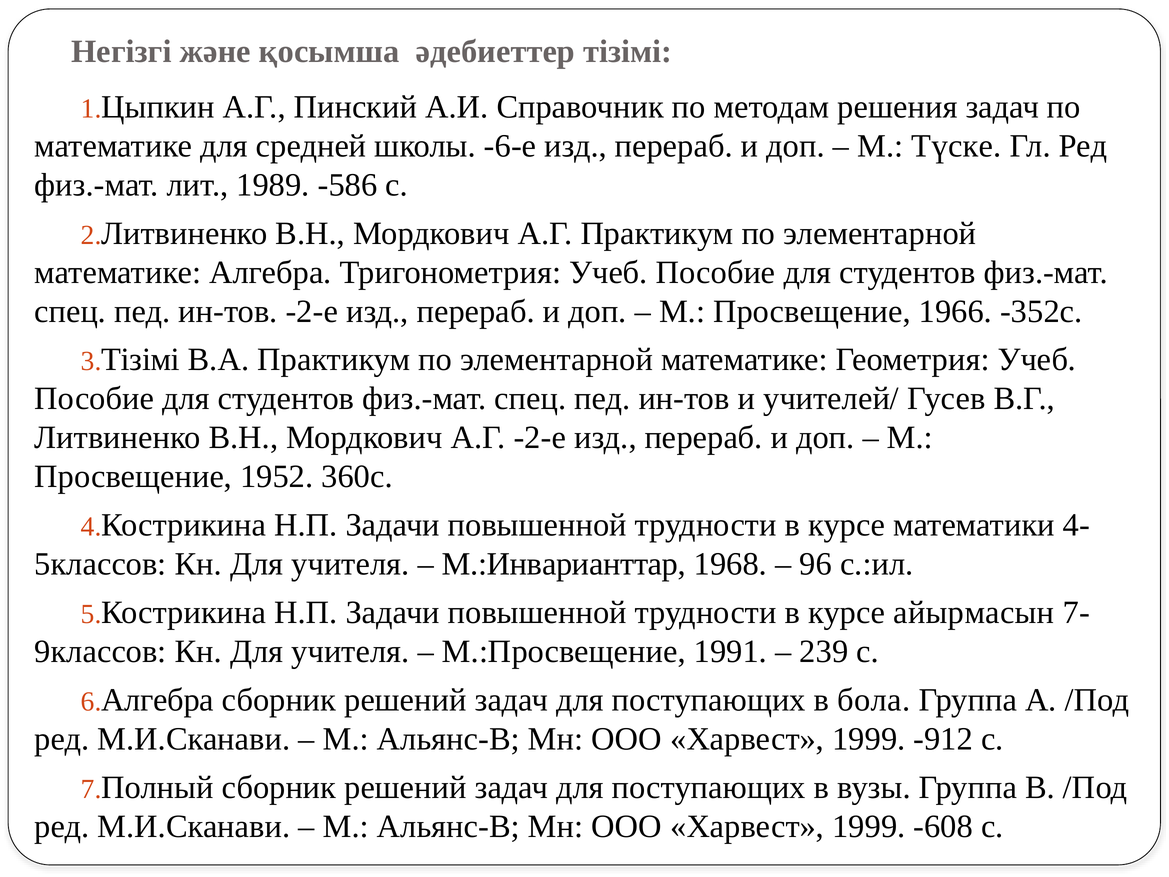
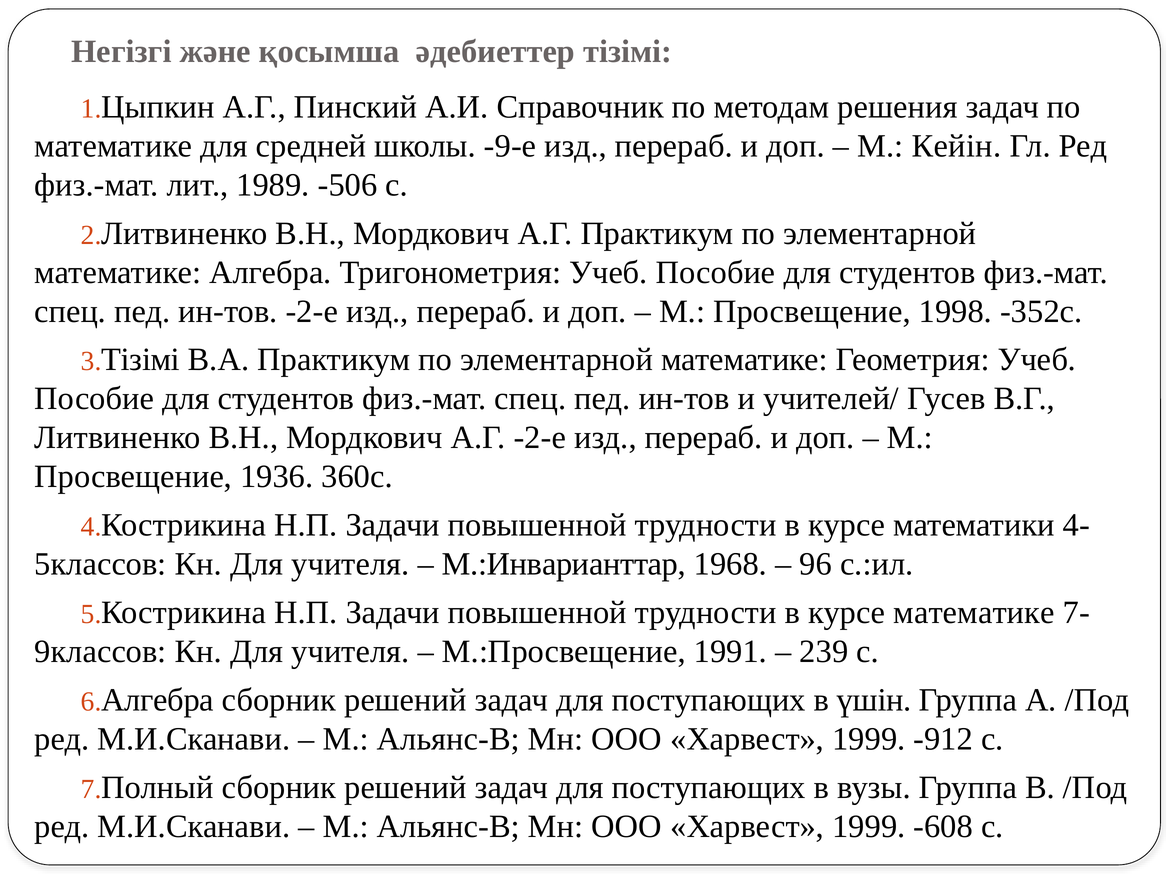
-6-е: -6-е -> -9-е
Түске: Түске -> Кейін
-586: -586 -> -506
1966: 1966 -> 1998
1952: 1952 -> 1936
курсе айырмасын: айырмасын -> математике
бола: бола -> үшін
